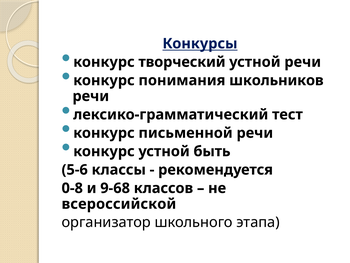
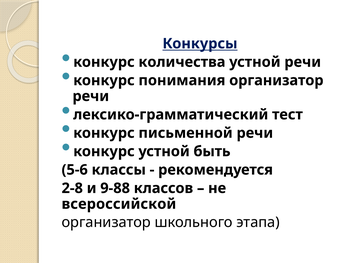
творческий: творческий -> количества
понимания школьников: школьников -> организатор
0-8: 0-8 -> 2-8
9-68: 9-68 -> 9-88
